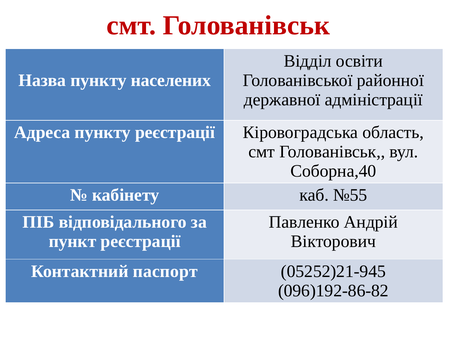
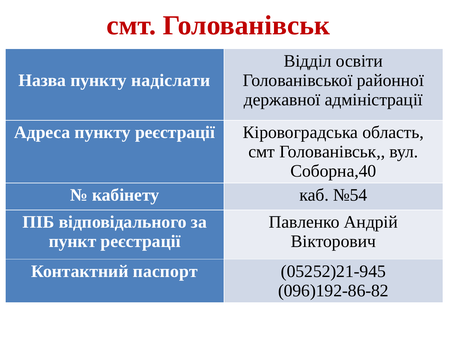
населених: населених -> надіслати
№55: №55 -> №54
